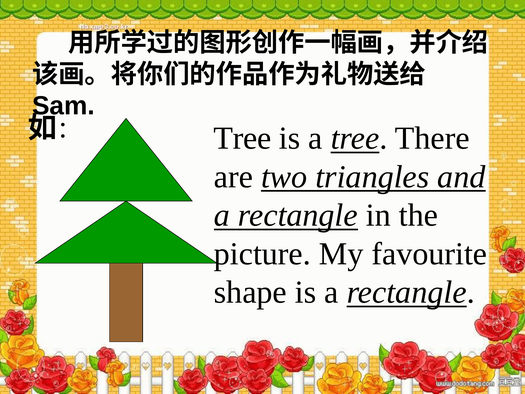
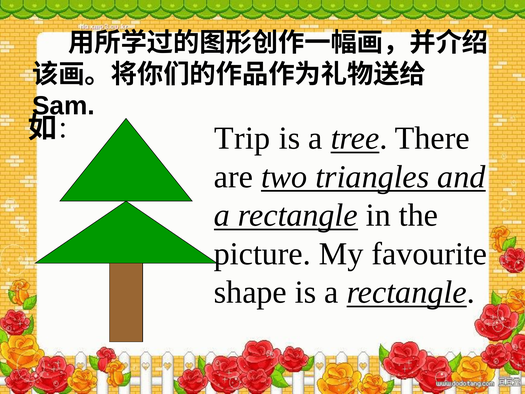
Tree at (243, 138): Tree -> Trip
